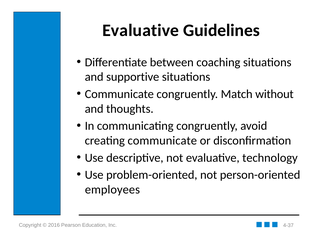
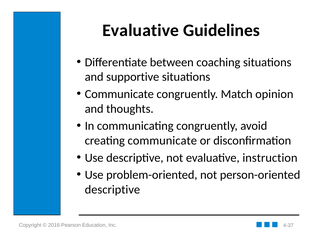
without: without -> opinion
technology: technology -> instruction
employees at (112, 190): employees -> descriptive
